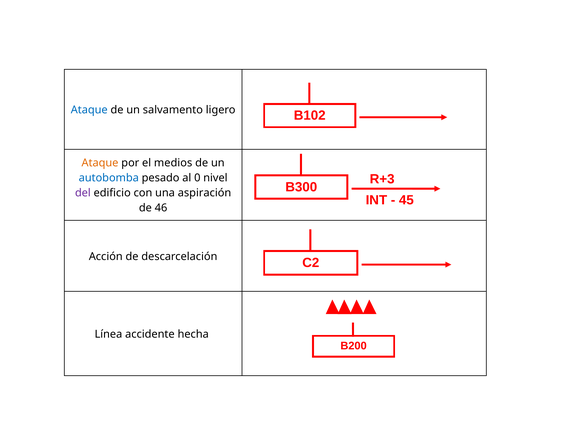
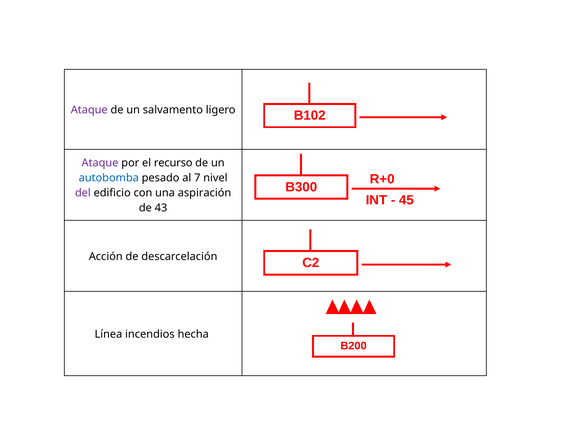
Ataque at (89, 110) colour: blue -> purple
Ataque at (100, 163) colour: orange -> purple
medios: medios -> recurso
R+3: R+3 -> R+0
0: 0 -> 7
46: 46 -> 43
accidente: accidente -> incendios
